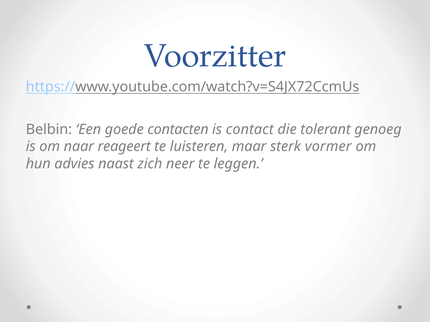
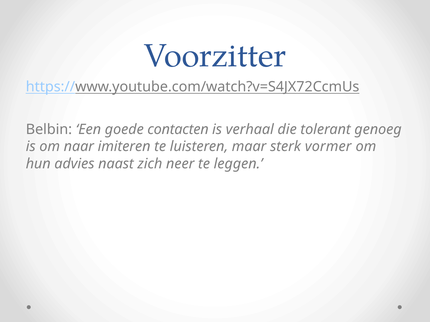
contact: contact -> verhaal
reageert: reageert -> imiteren
